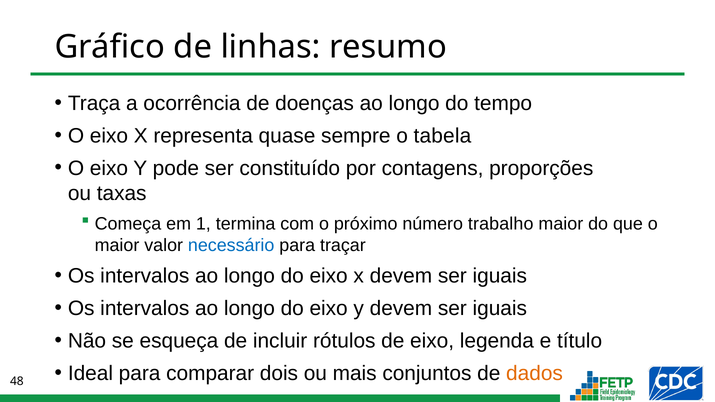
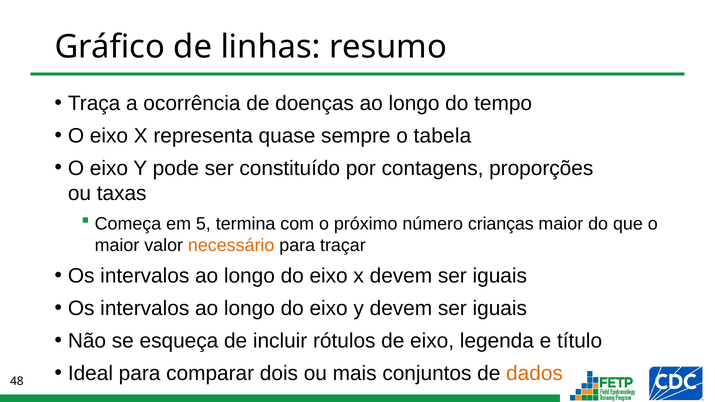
1: 1 -> 5
trabalho: trabalho -> crianças
necessário colour: blue -> orange
